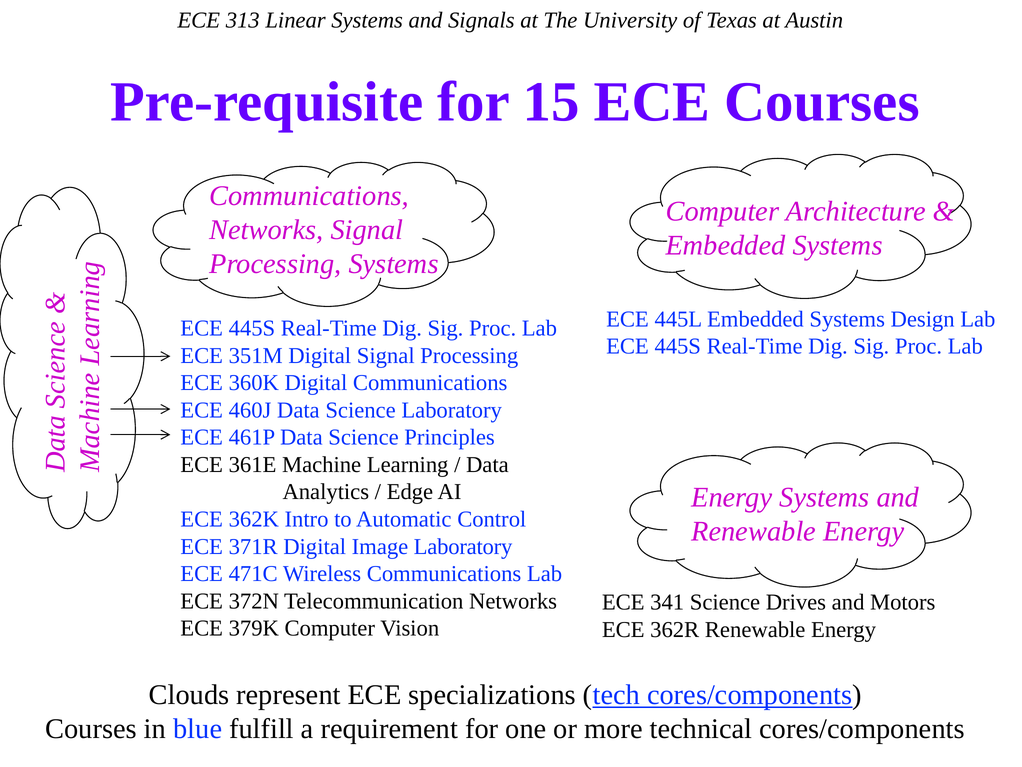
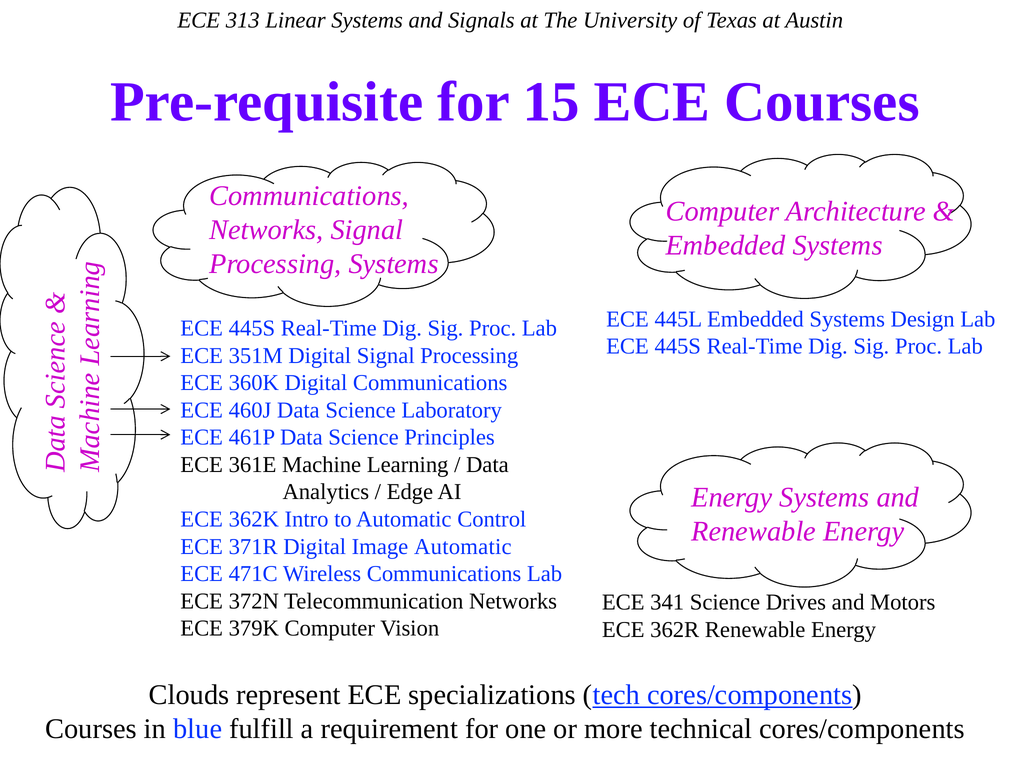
Image Laboratory: Laboratory -> Automatic
